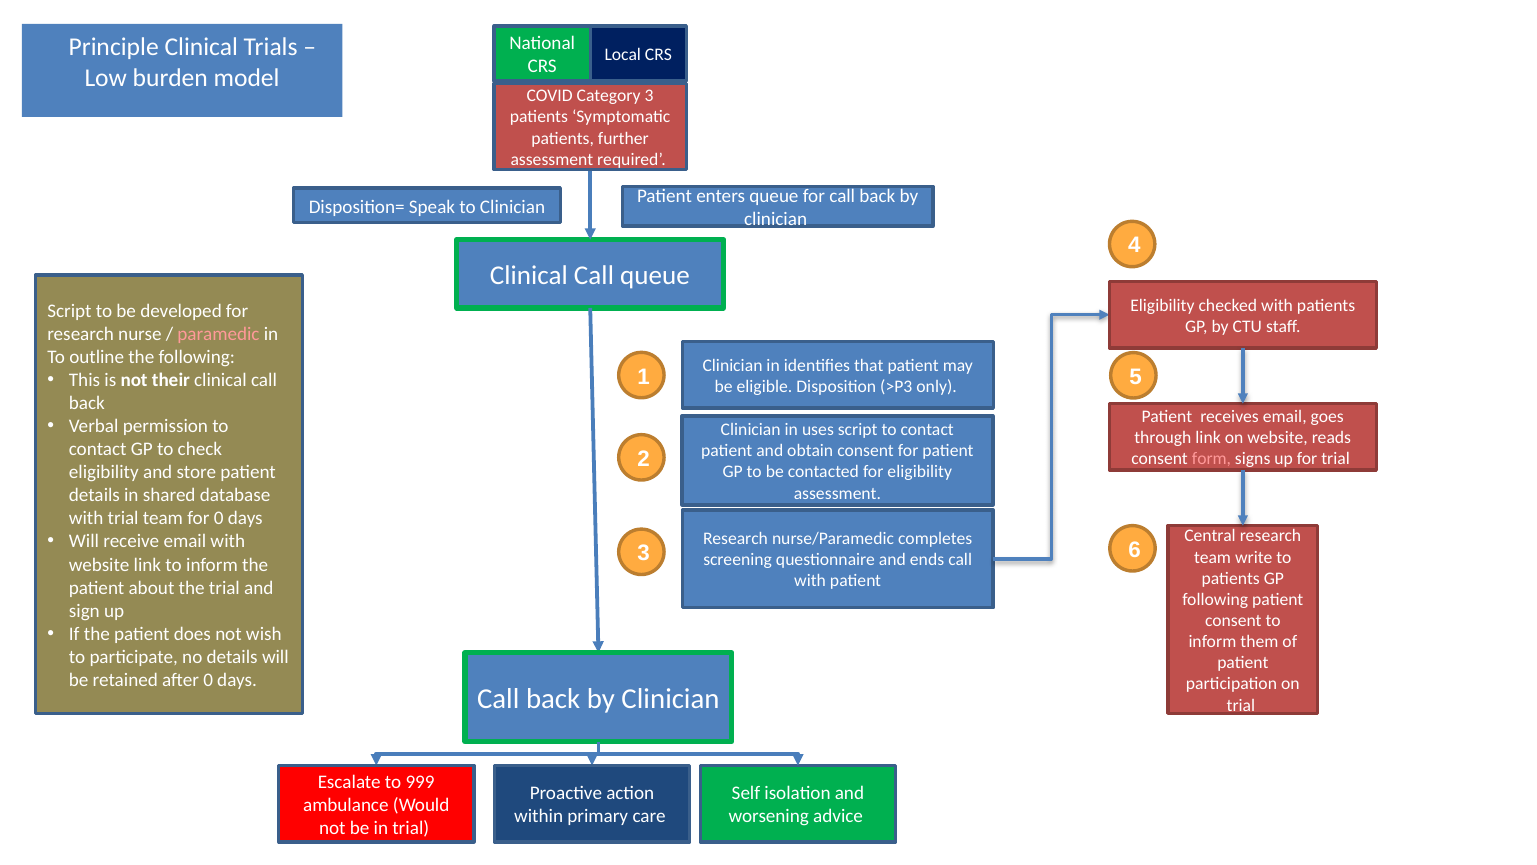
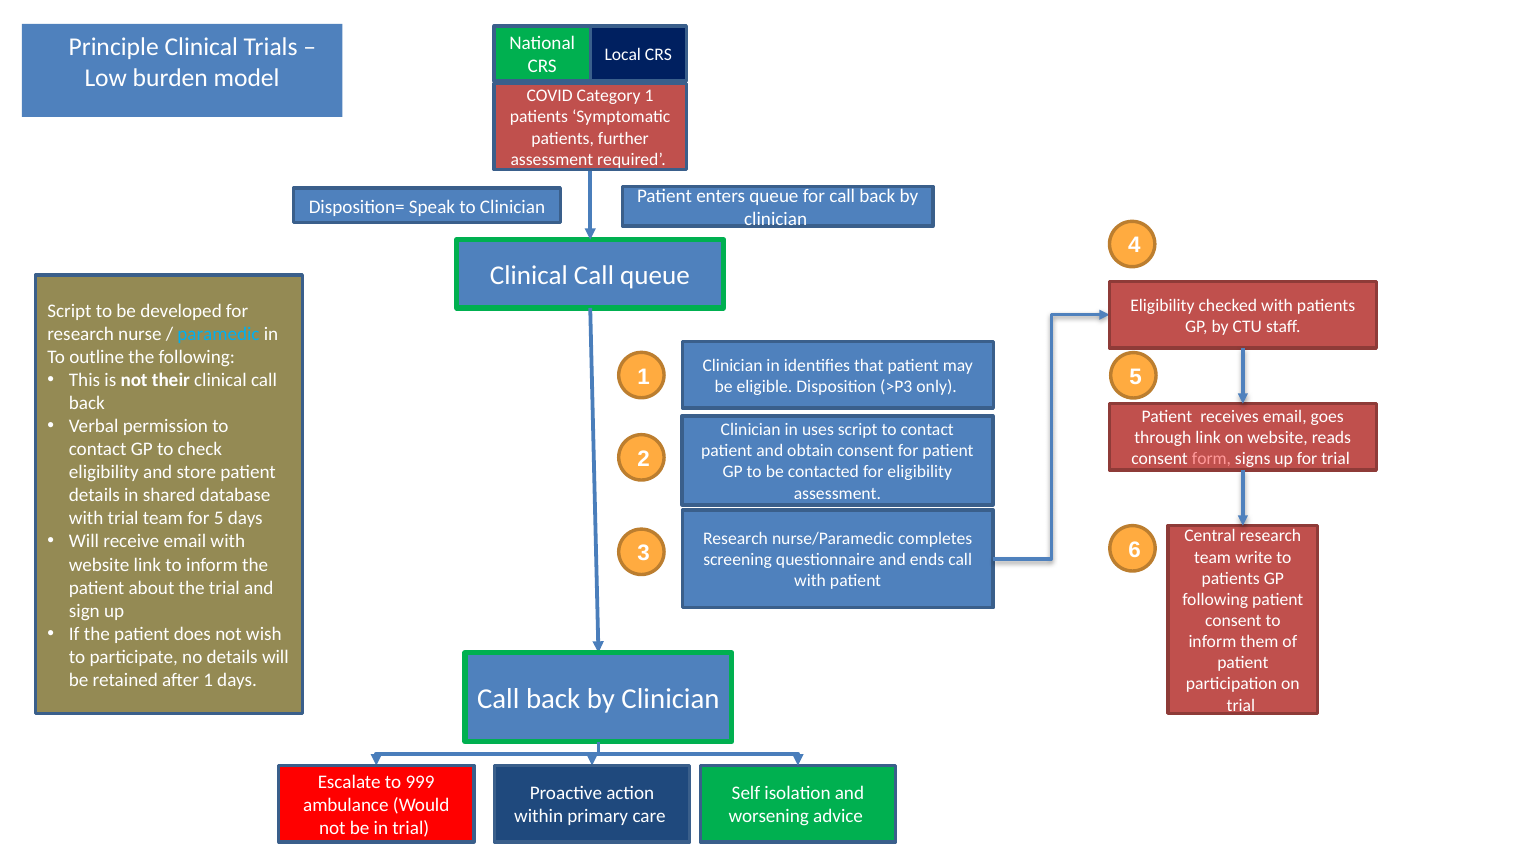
Category 3: 3 -> 1
paramedic colour: pink -> light blue
for 0: 0 -> 5
after 0: 0 -> 1
